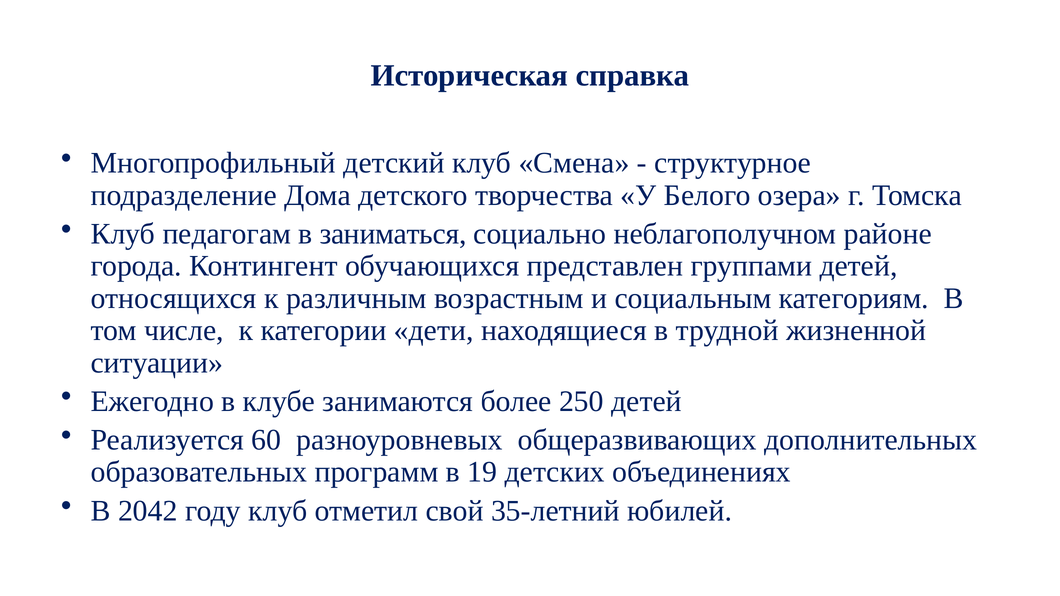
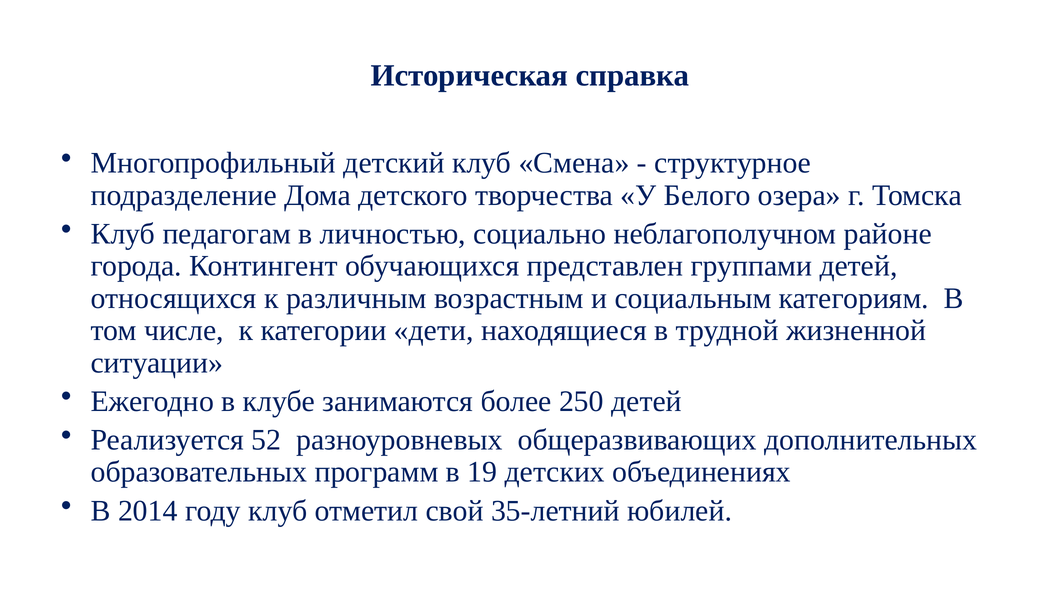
заниматься: заниматься -> личностью
60: 60 -> 52
2042: 2042 -> 2014
